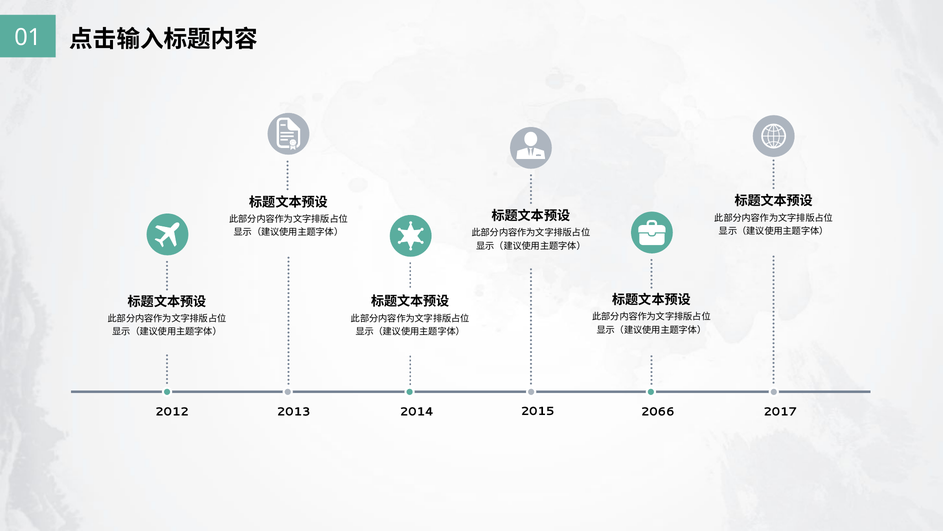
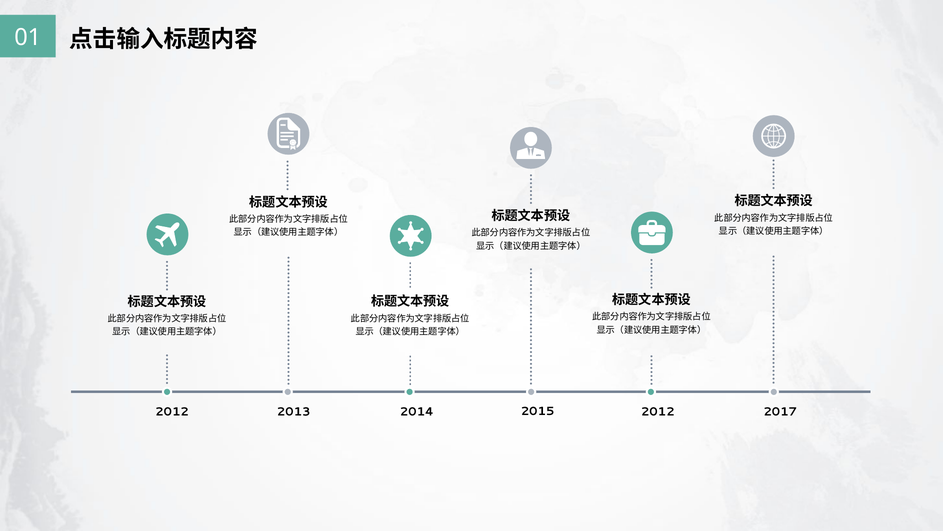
2066 at (658, 412): 2066 -> 2012
